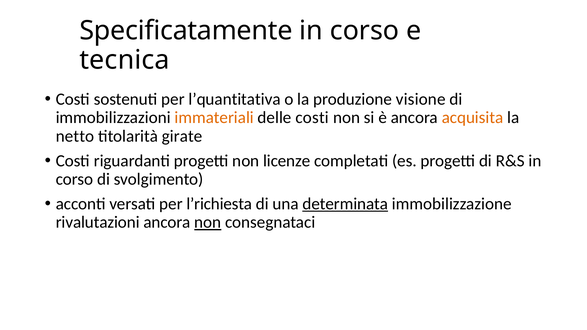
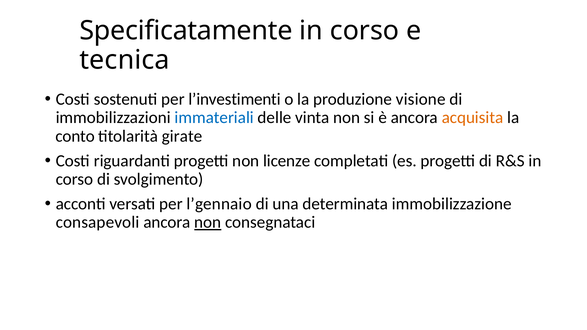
l’quantitativa: l’quantitativa -> l’investimenti
immateriali colour: orange -> blue
delle costi: costi -> vinta
netto: netto -> conto
l’richiesta: l’richiesta -> l’gennaio
determinata underline: present -> none
rivalutazioni: rivalutazioni -> consapevoli
